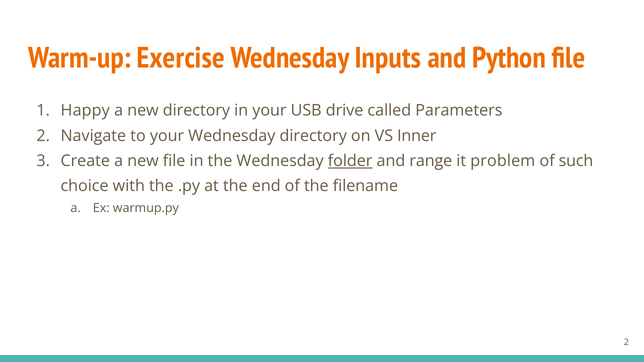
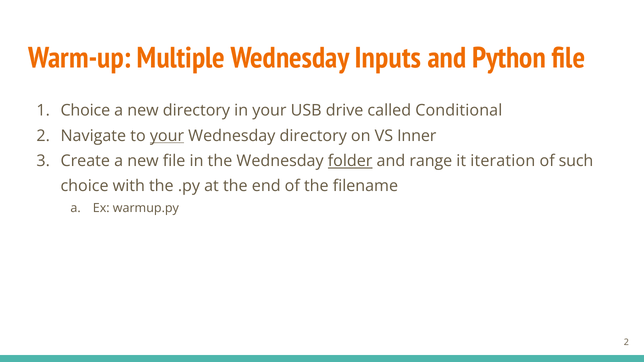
Exercise: Exercise -> Multiple
Happy at (85, 111): Happy -> Choice
Parameters: Parameters -> Conditional
your at (167, 136) underline: none -> present
problem: problem -> iteration
